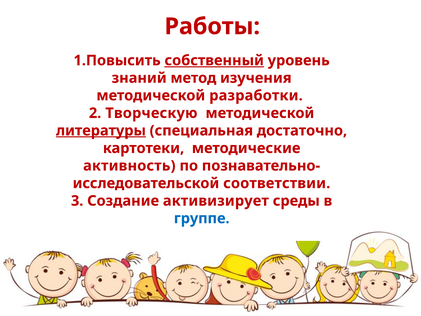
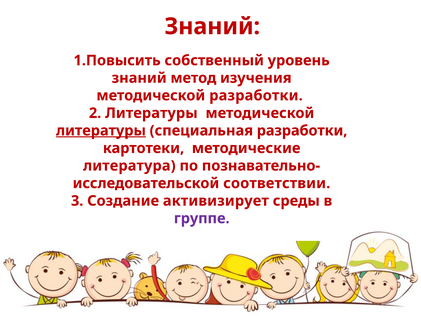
Работы at (212, 26): Работы -> Знаний
собственный underline: present -> none
2 Творческую: Творческую -> Литературы
специальная достаточно: достаточно -> разработки
активность: активность -> литература
группе colour: blue -> purple
